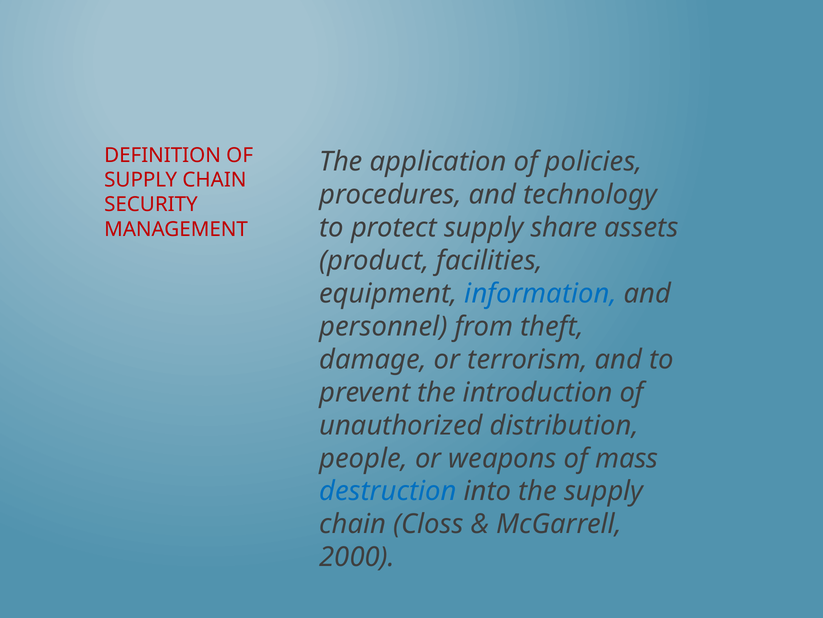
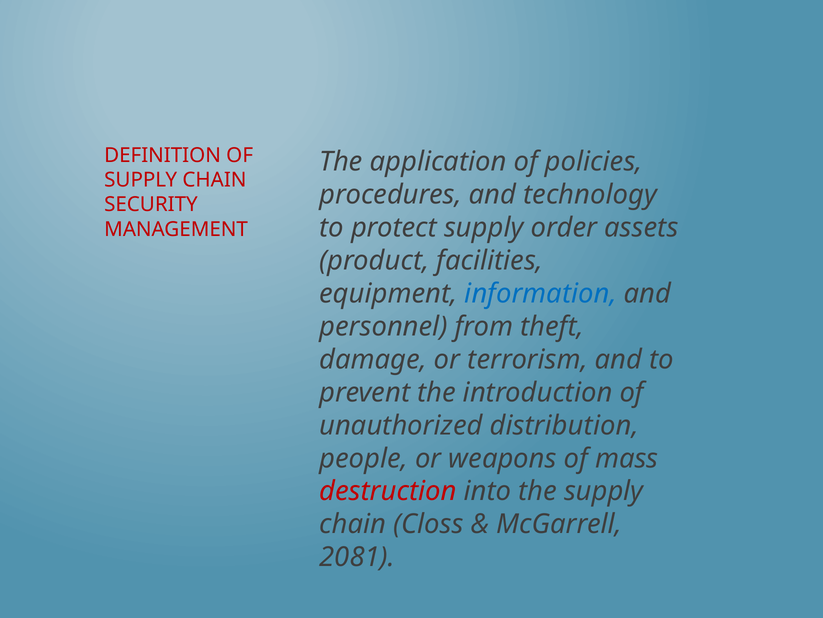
share: share -> order
destruction colour: blue -> red
2000: 2000 -> 2081
